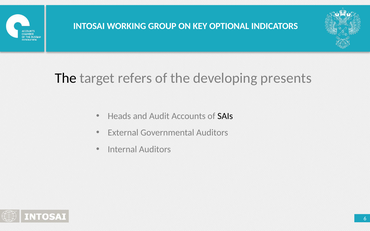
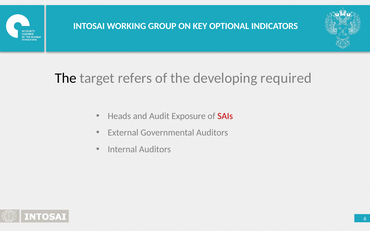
presents: presents -> required
Accounts: Accounts -> Exposure
SAIs colour: black -> red
